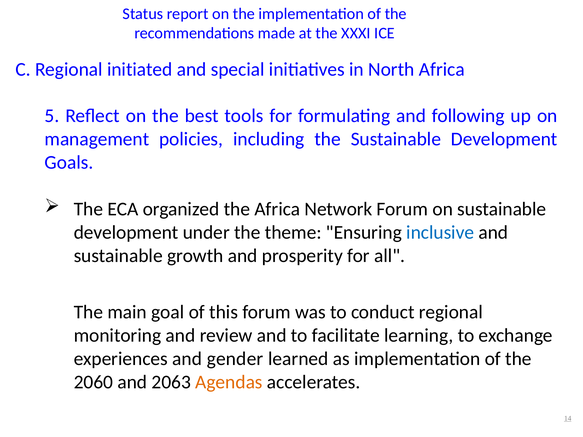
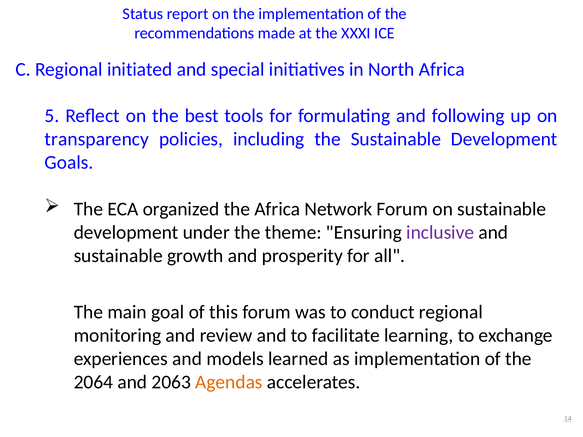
management: management -> transparency
inclusive colour: blue -> purple
gender: gender -> models
2060: 2060 -> 2064
